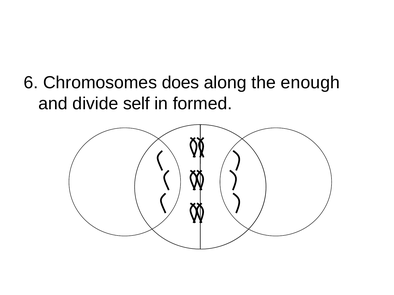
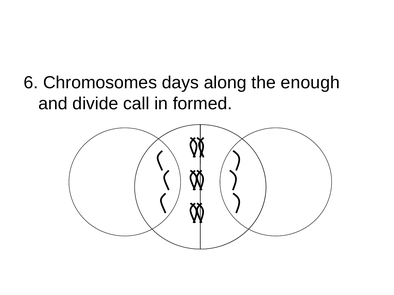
does: does -> days
self: self -> call
